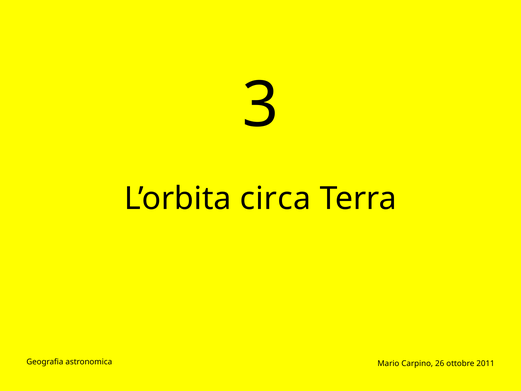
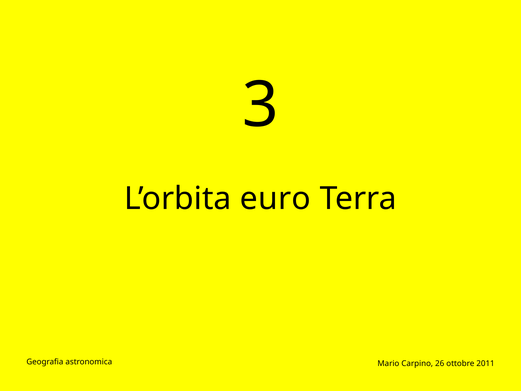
circa: circa -> euro
